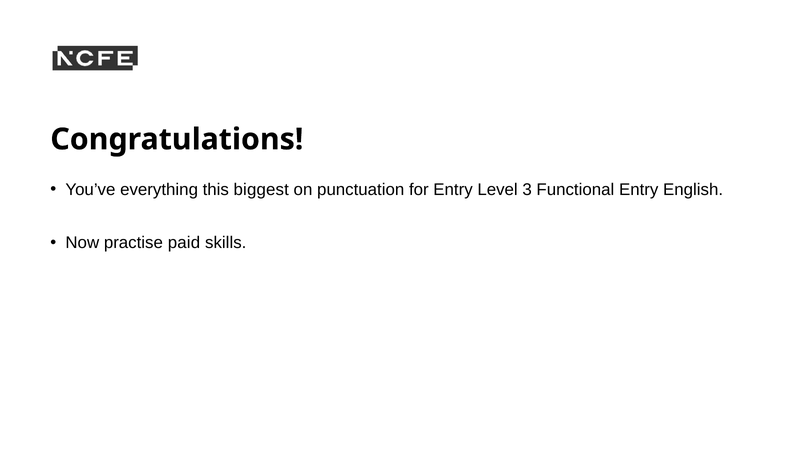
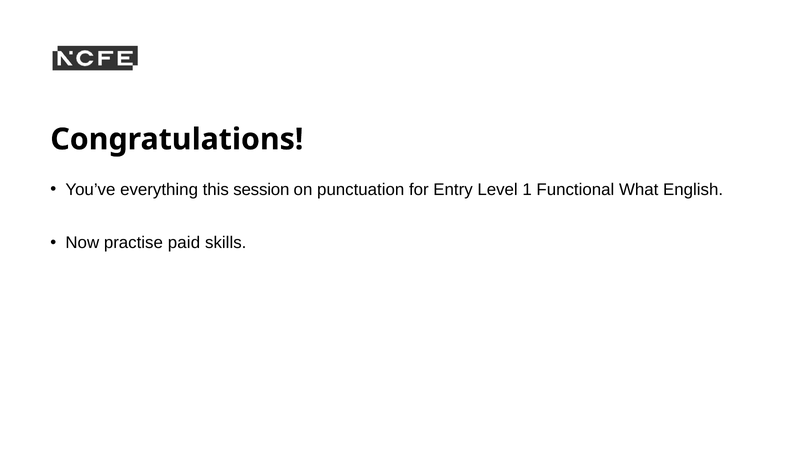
biggest: biggest -> session
3: 3 -> 1
Functional Entry: Entry -> What
